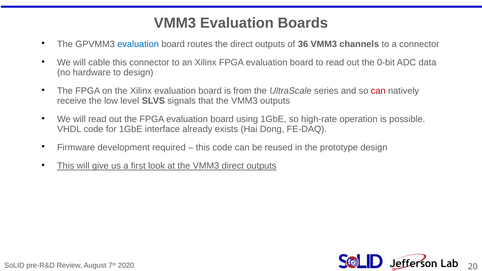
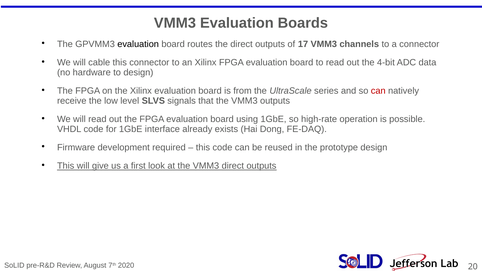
evaluation at (138, 44) colour: blue -> black
36: 36 -> 17
0-bit: 0-bit -> 4-bit
